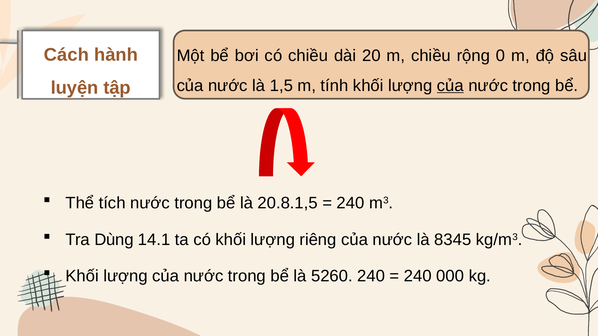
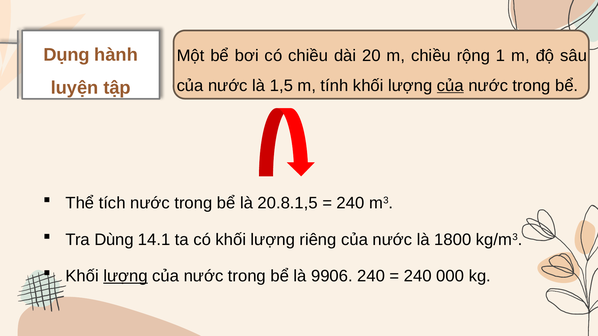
Cách: Cách -> Dụng
0: 0 -> 1
8345: 8345 -> 1800
lượng at (126, 276) underline: none -> present
5260: 5260 -> 9906
